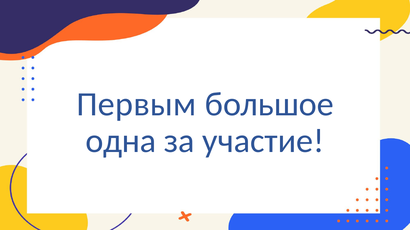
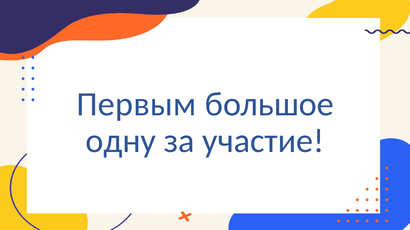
одна: одна -> одну
